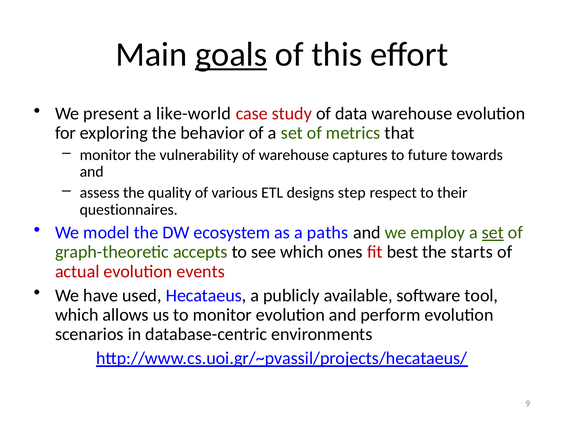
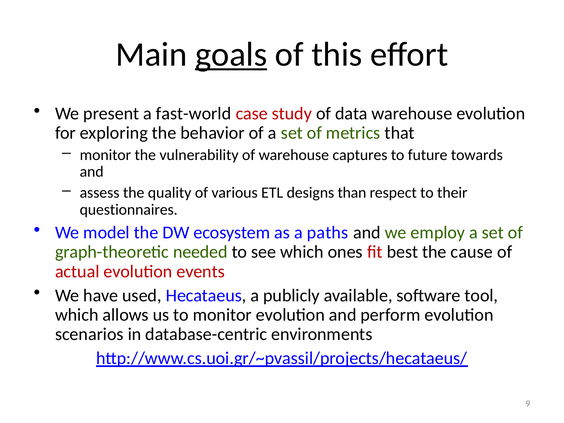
like-world: like-world -> fast-world
step: step -> than
set at (493, 233) underline: present -> none
accepts: accepts -> needed
starts: starts -> cause
